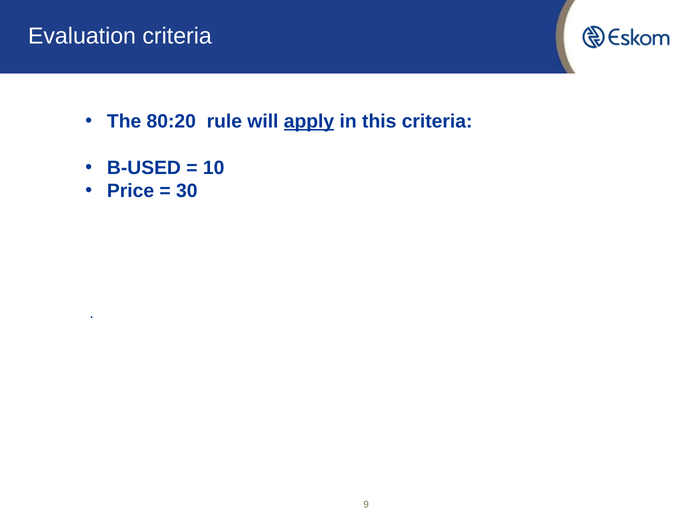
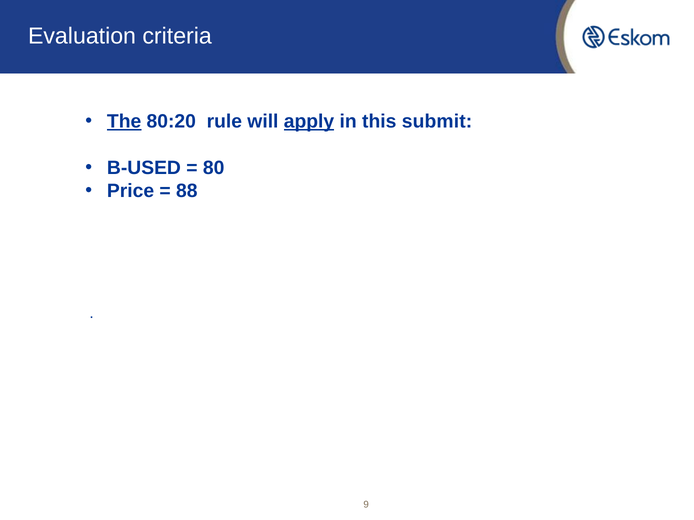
The underline: none -> present
this criteria: criteria -> submit
10: 10 -> 80
30: 30 -> 88
